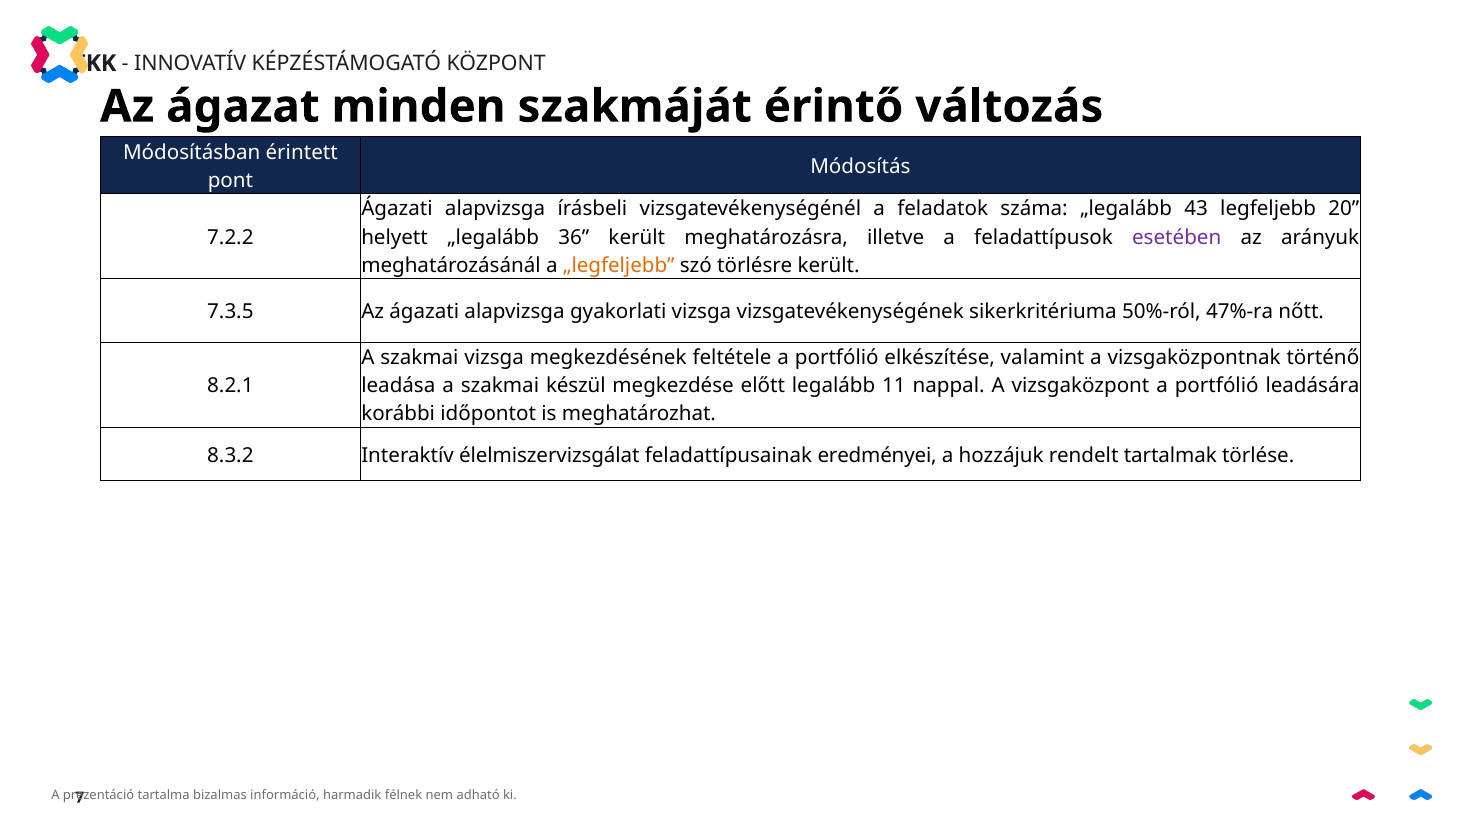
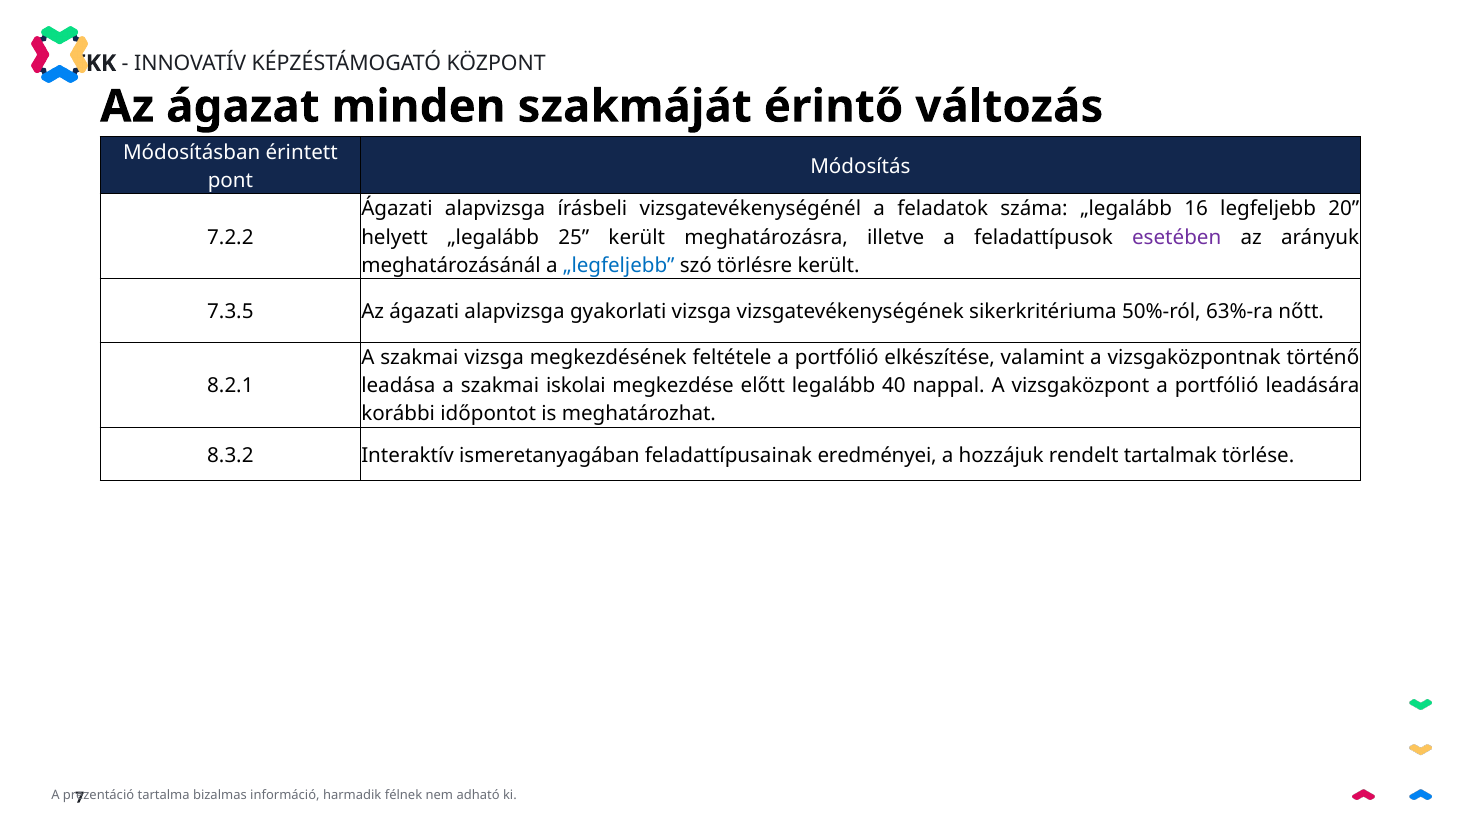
43: 43 -> 16
36: 36 -> 25
„legfeljebb colour: orange -> blue
47%-ra: 47%-ra -> 63%-ra
készül: készül -> iskolai
11: 11 -> 40
élelmiszervizsgálat: élelmiszervizsgálat -> ismeretanyagában
